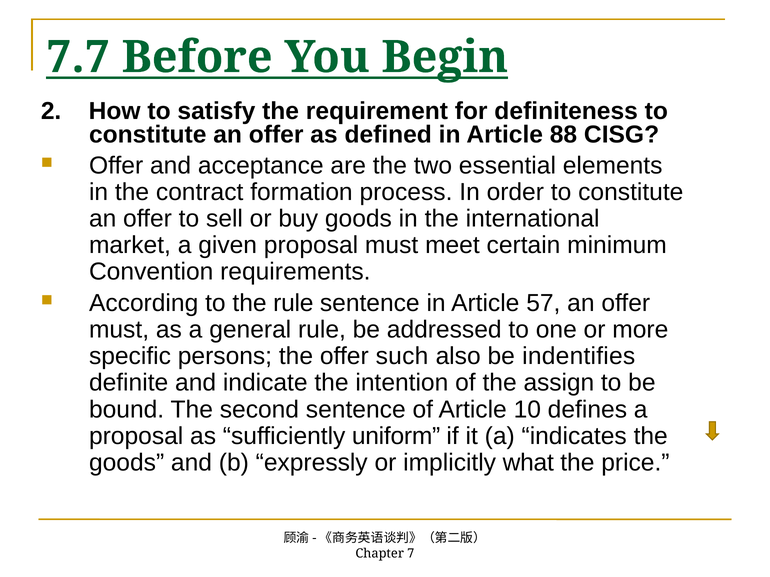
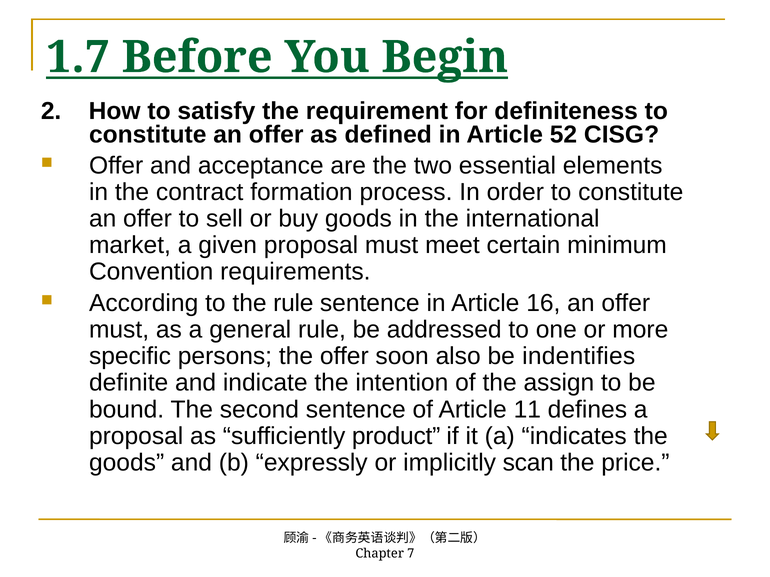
7.7: 7.7 -> 1.7
88: 88 -> 52
57: 57 -> 16
such: such -> soon
10: 10 -> 11
uniform: uniform -> product
what: what -> scan
